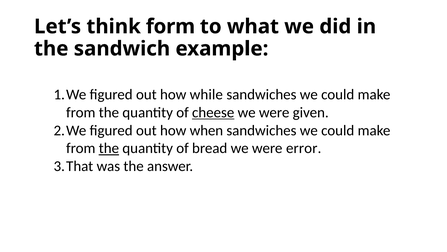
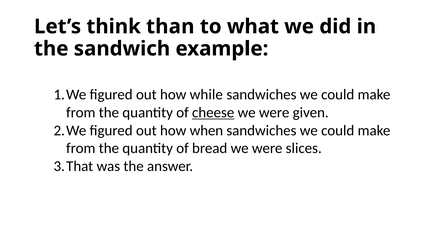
form: form -> than
the at (109, 148) underline: present -> none
error: error -> slices
